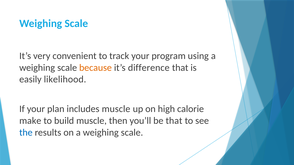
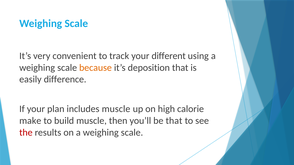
program: program -> different
difference: difference -> deposition
likelihood: likelihood -> difference
the colour: blue -> red
